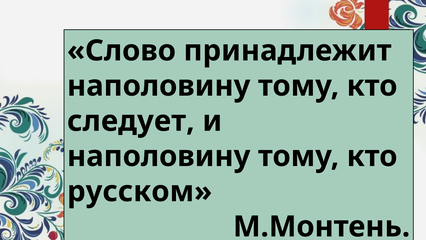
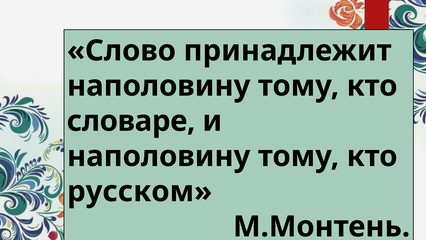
следует: следует -> словаре
